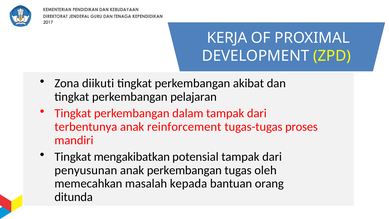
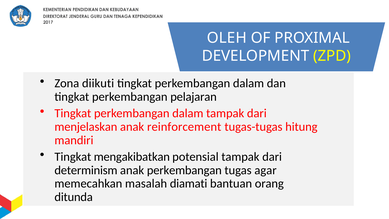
KERJA: KERJA -> OLEH
akibat at (249, 83): akibat -> dalam
terbentunya: terbentunya -> menjelaskan
proses: proses -> hitung
penyusunan: penyusunan -> determinism
oleh: oleh -> agar
kepada: kepada -> diamati
